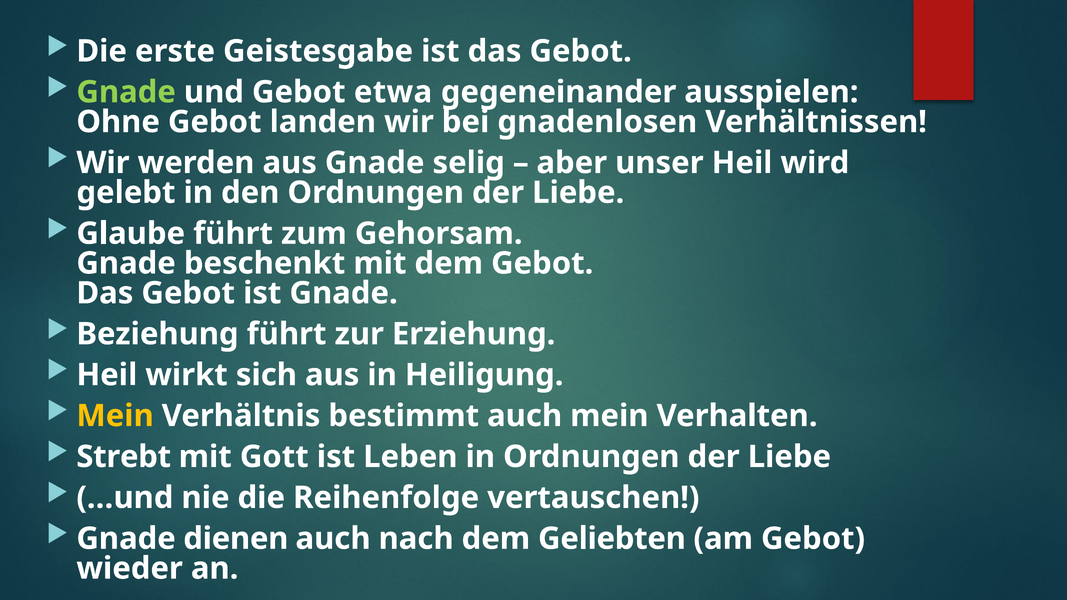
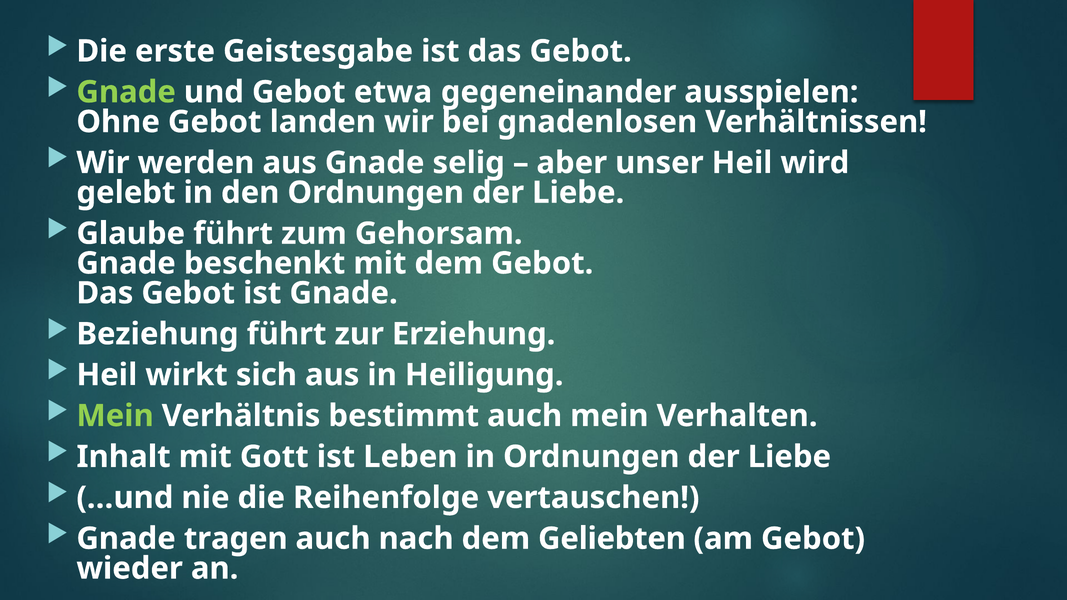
Mein at (115, 416) colour: yellow -> light green
Strebt: Strebt -> Inhalt
dienen: dienen -> tragen
